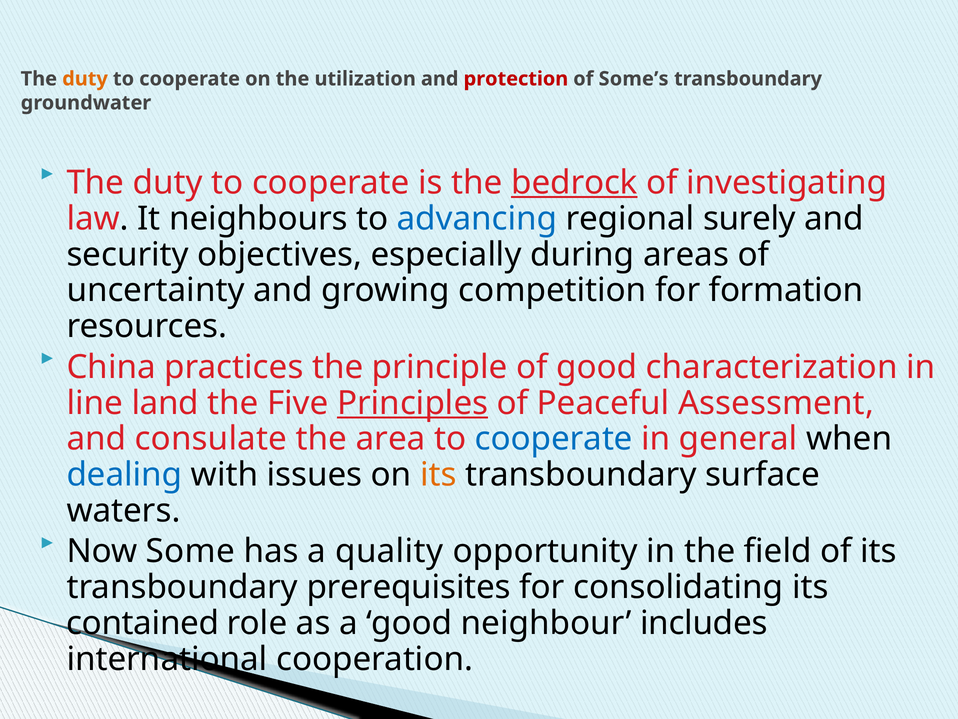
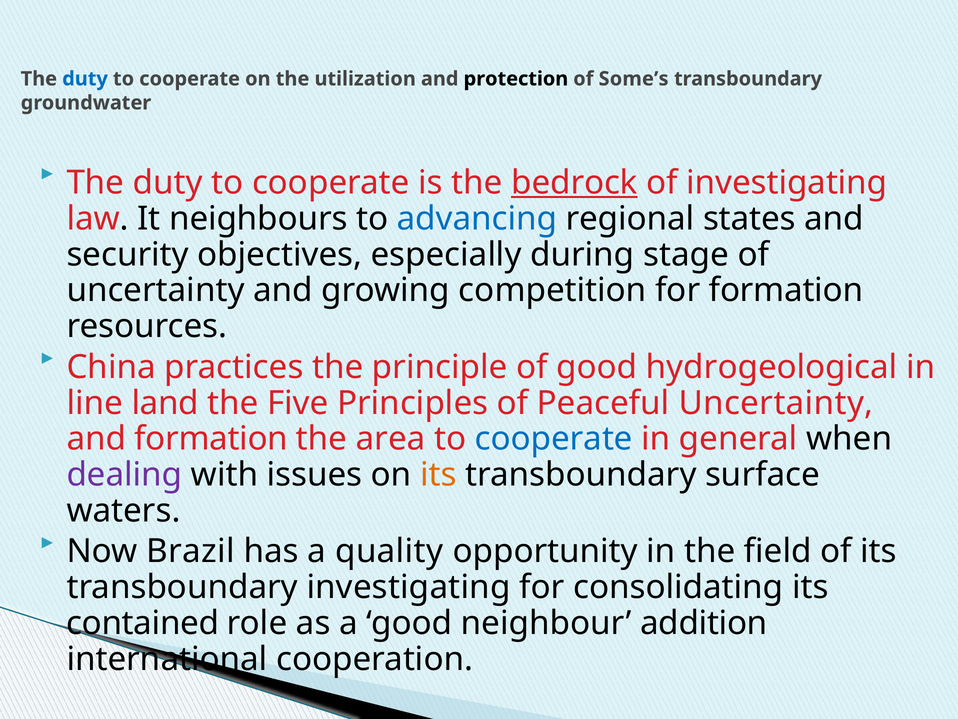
duty at (85, 79) colour: orange -> blue
protection colour: red -> black
surely: surely -> states
areas: areas -> stage
characterization: characterization -> hydrogeological
Principles underline: present -> none
Peaceful Assessment: Assessment -> Uncertainty
and consulate: consulate -> formation
dealing colour: blue -> purple
Some: Some -> Brazil
transboundary prerequisites: prerequisites -> investigating
includes: includes -> addition
